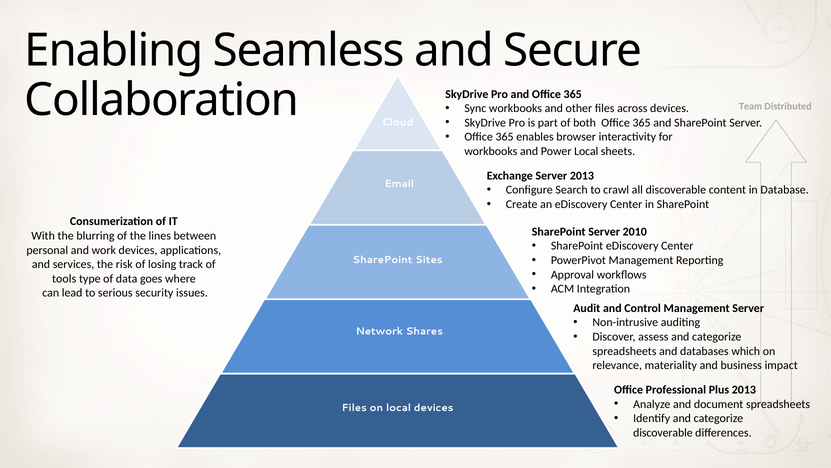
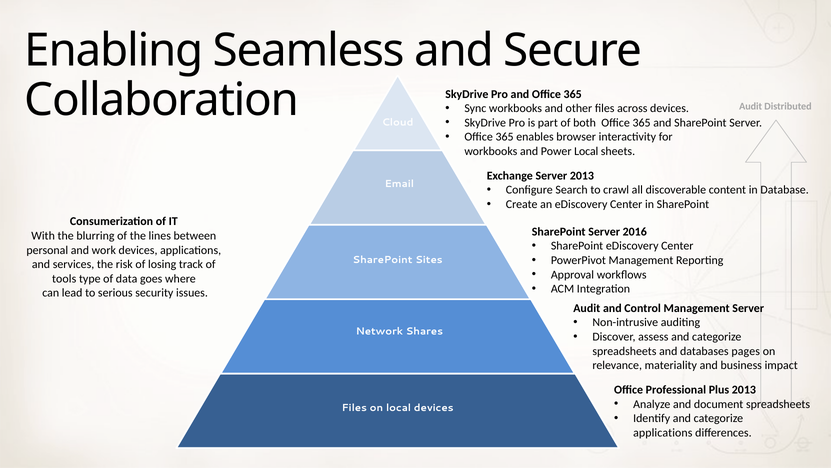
Team at (751, 106): Team -> Audit
2010: 2010 -> 2016
which: which -> pages
discoverable at (663, 432): discoverable -> applications
